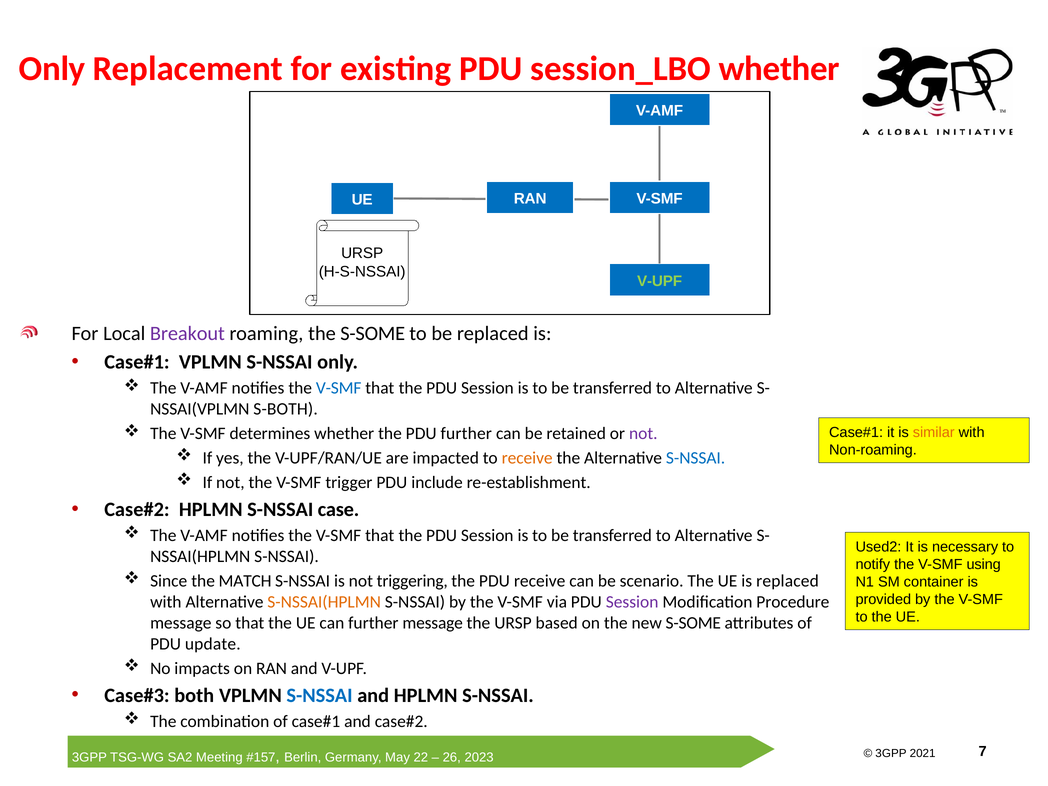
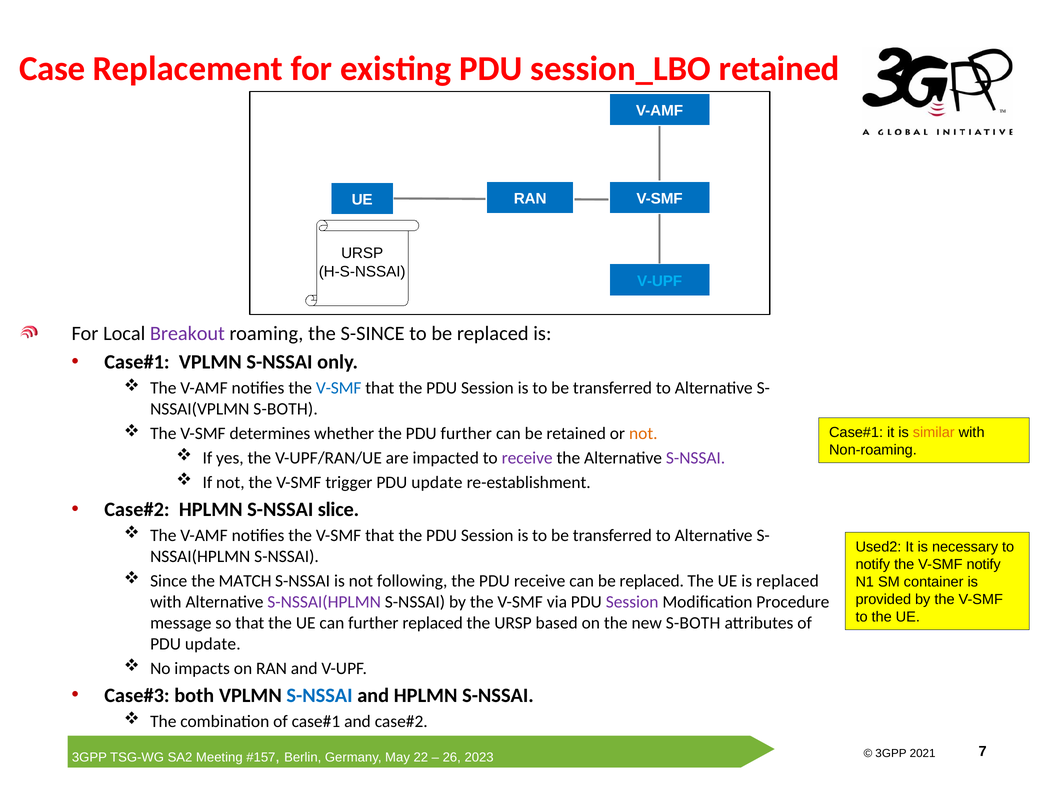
Only at (52, 68): Only -> Case
session_LBO whether: whether -> retained
V-UPF at (660, 281) colour: light green -> light blue
the S-SOME: S-SOME -> S-SINCE
not at (643, 434) colour: purple -> orange
receive at (527, 458) colour: orange -> purple
S-NSSAI at (696, 458) colour: blue -> purple
trigger PDU include: include -> update
case: case -> slice
V-SMF using: using -> notify
triggering: triggering -> following
can be scenario: scenario -> replaced
S-NSSAI(HPLMN colour: orange -> purple
further message: message -> replaced
new S-SOME: S-SOME -> S-BOTH
